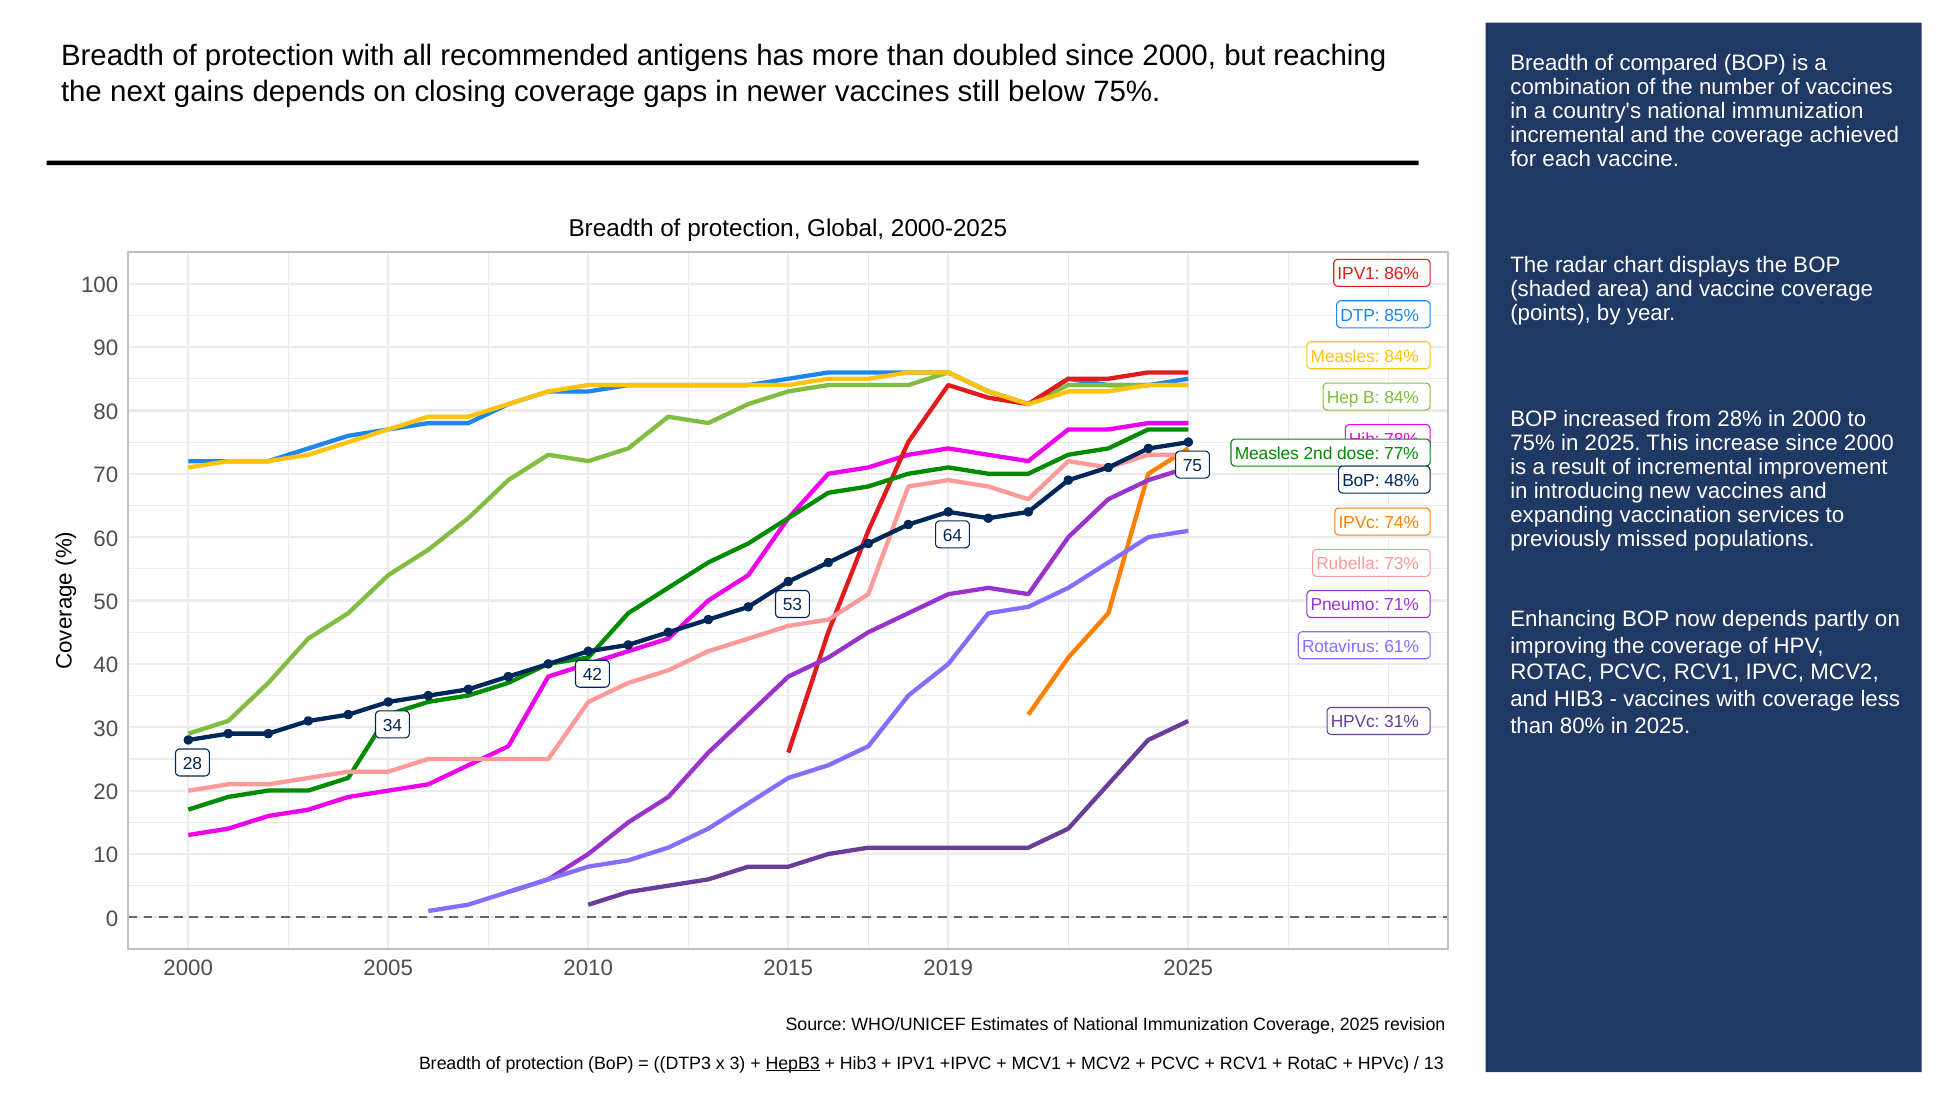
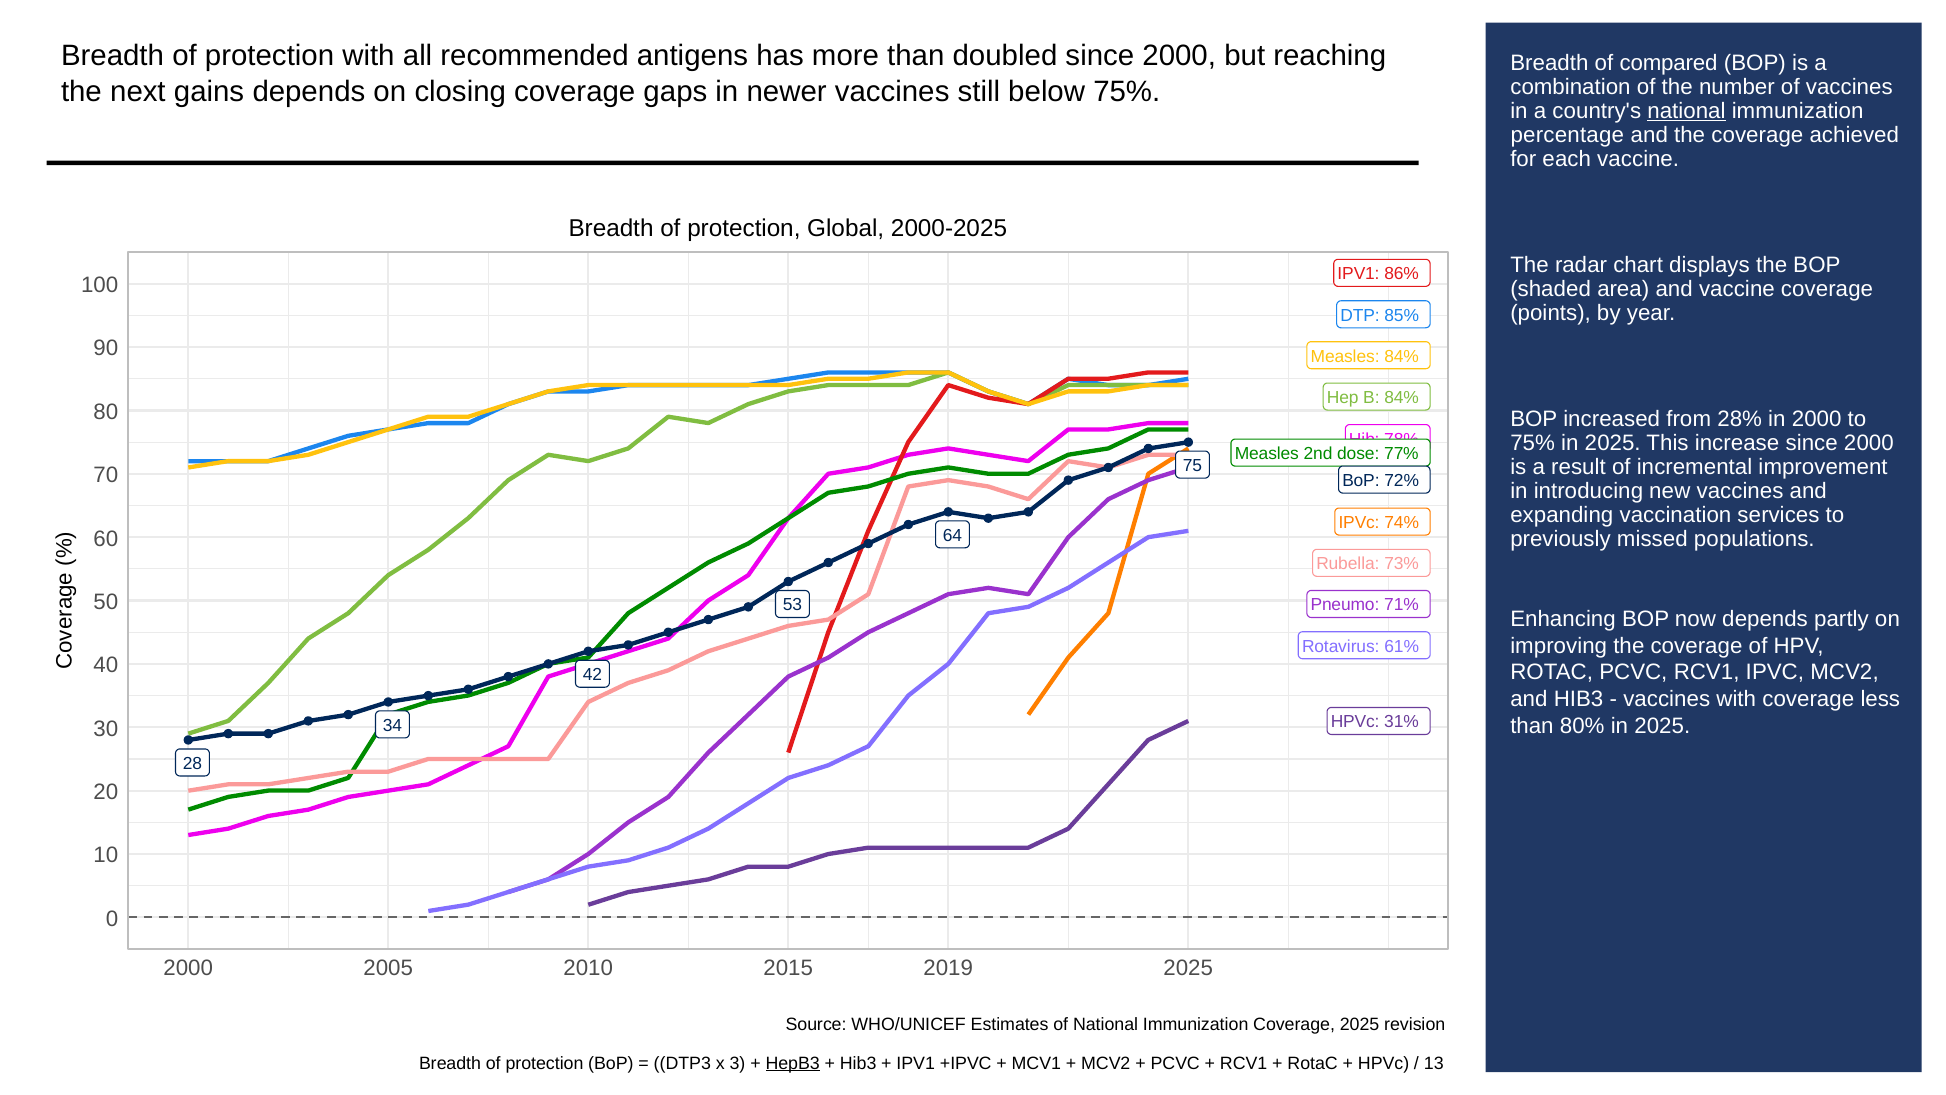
national at (1686, 111) underline: none -> present
incremental at (1567, 135): incremental -> percentage
48%: 48% -> 72%
